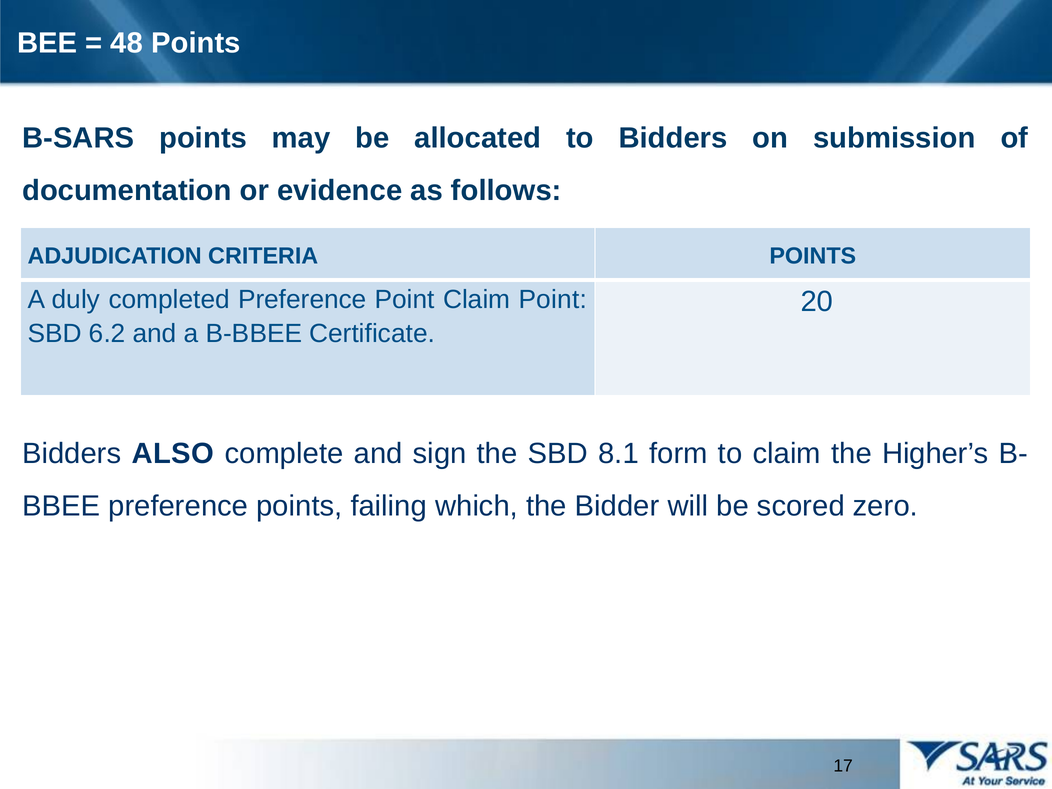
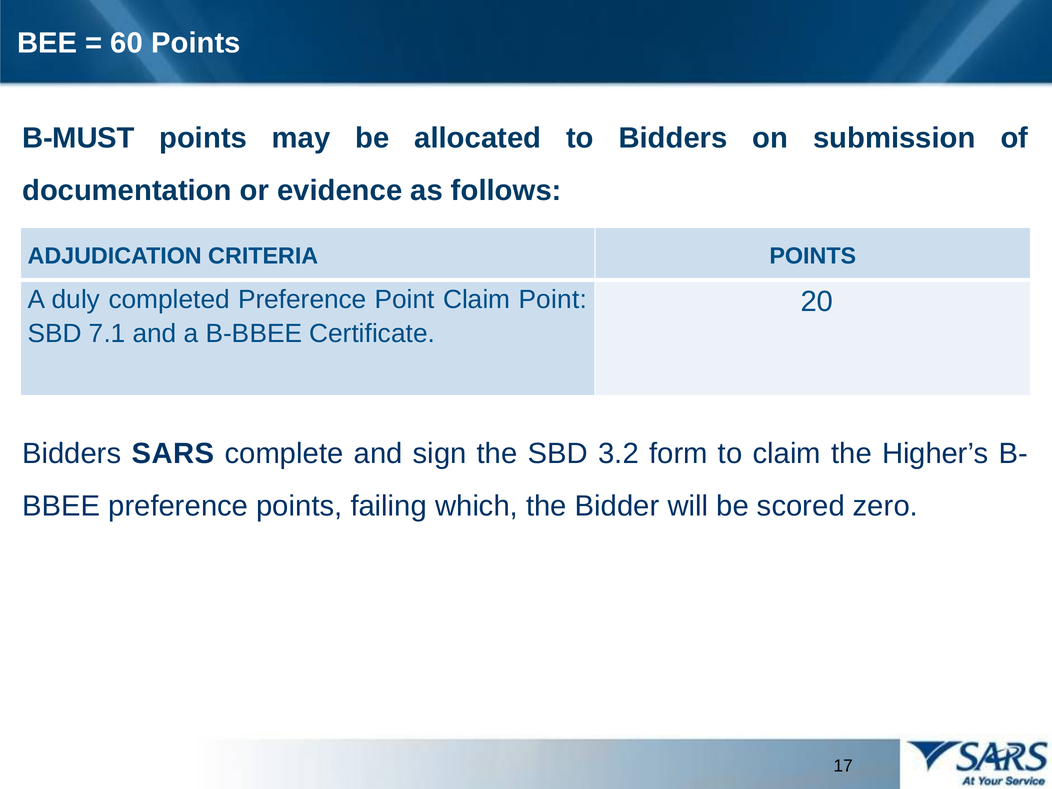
48: 48 -> 60
B-SARS: B-SARS -> B-MUST
6.2: 6.2 -> 7.1
ALSO: ALSO -> SARS
8.1: 8.1 -> 3.2
